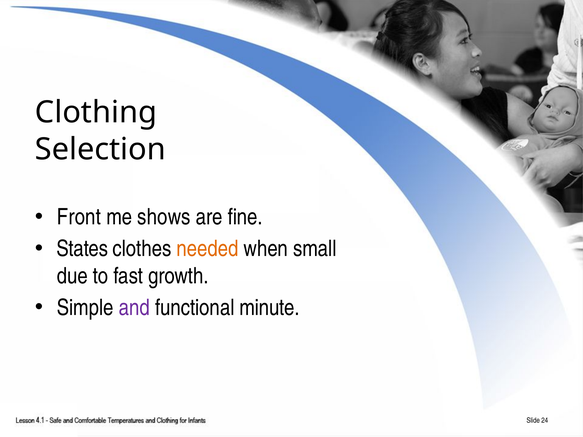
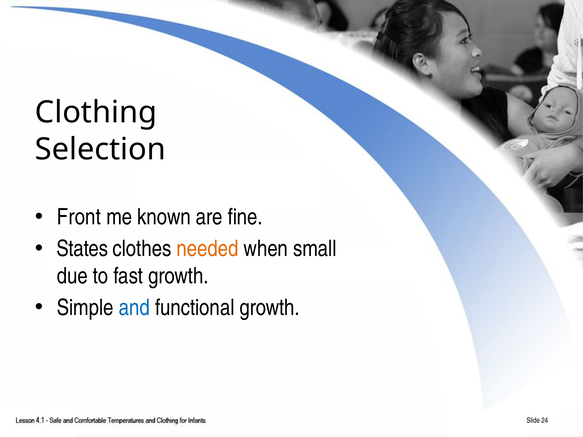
shows: shows -> known
and colour: purple -> blue
functional minute: minute -> growth
